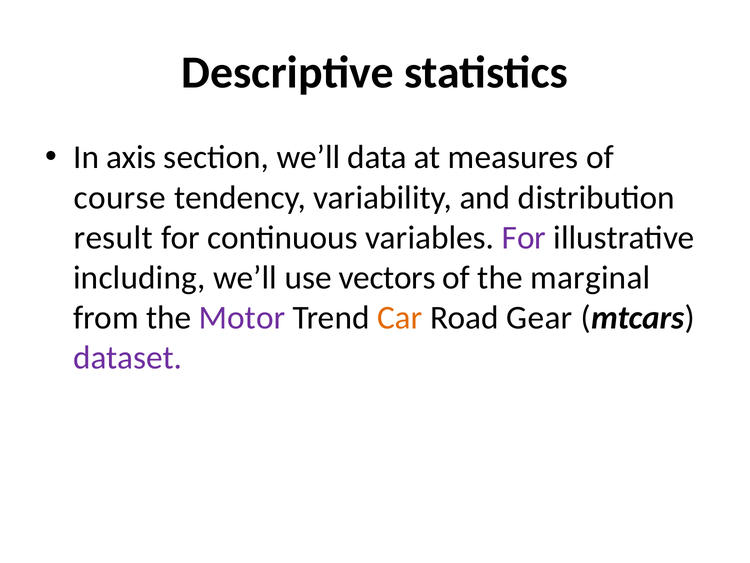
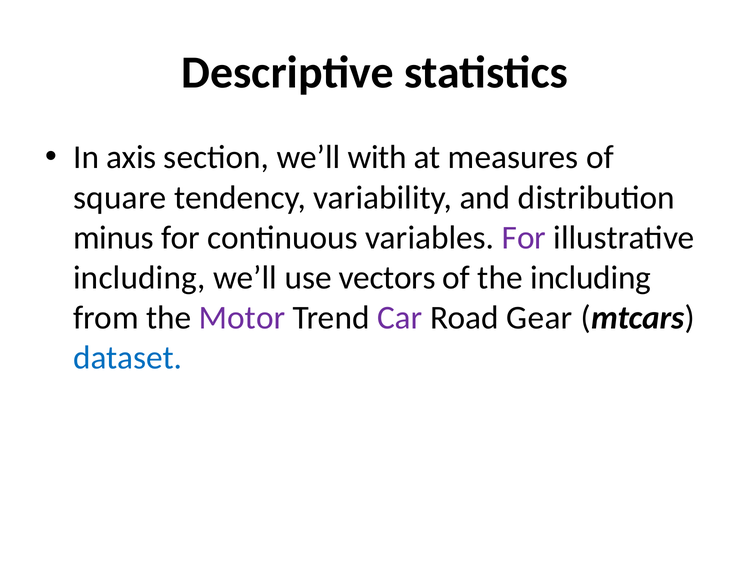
data: data -> with
course: course -> square
result: result -> minus
the marginal: marginal -> including
Car colour: orange -> purple
dataset colour: purple -> blue
